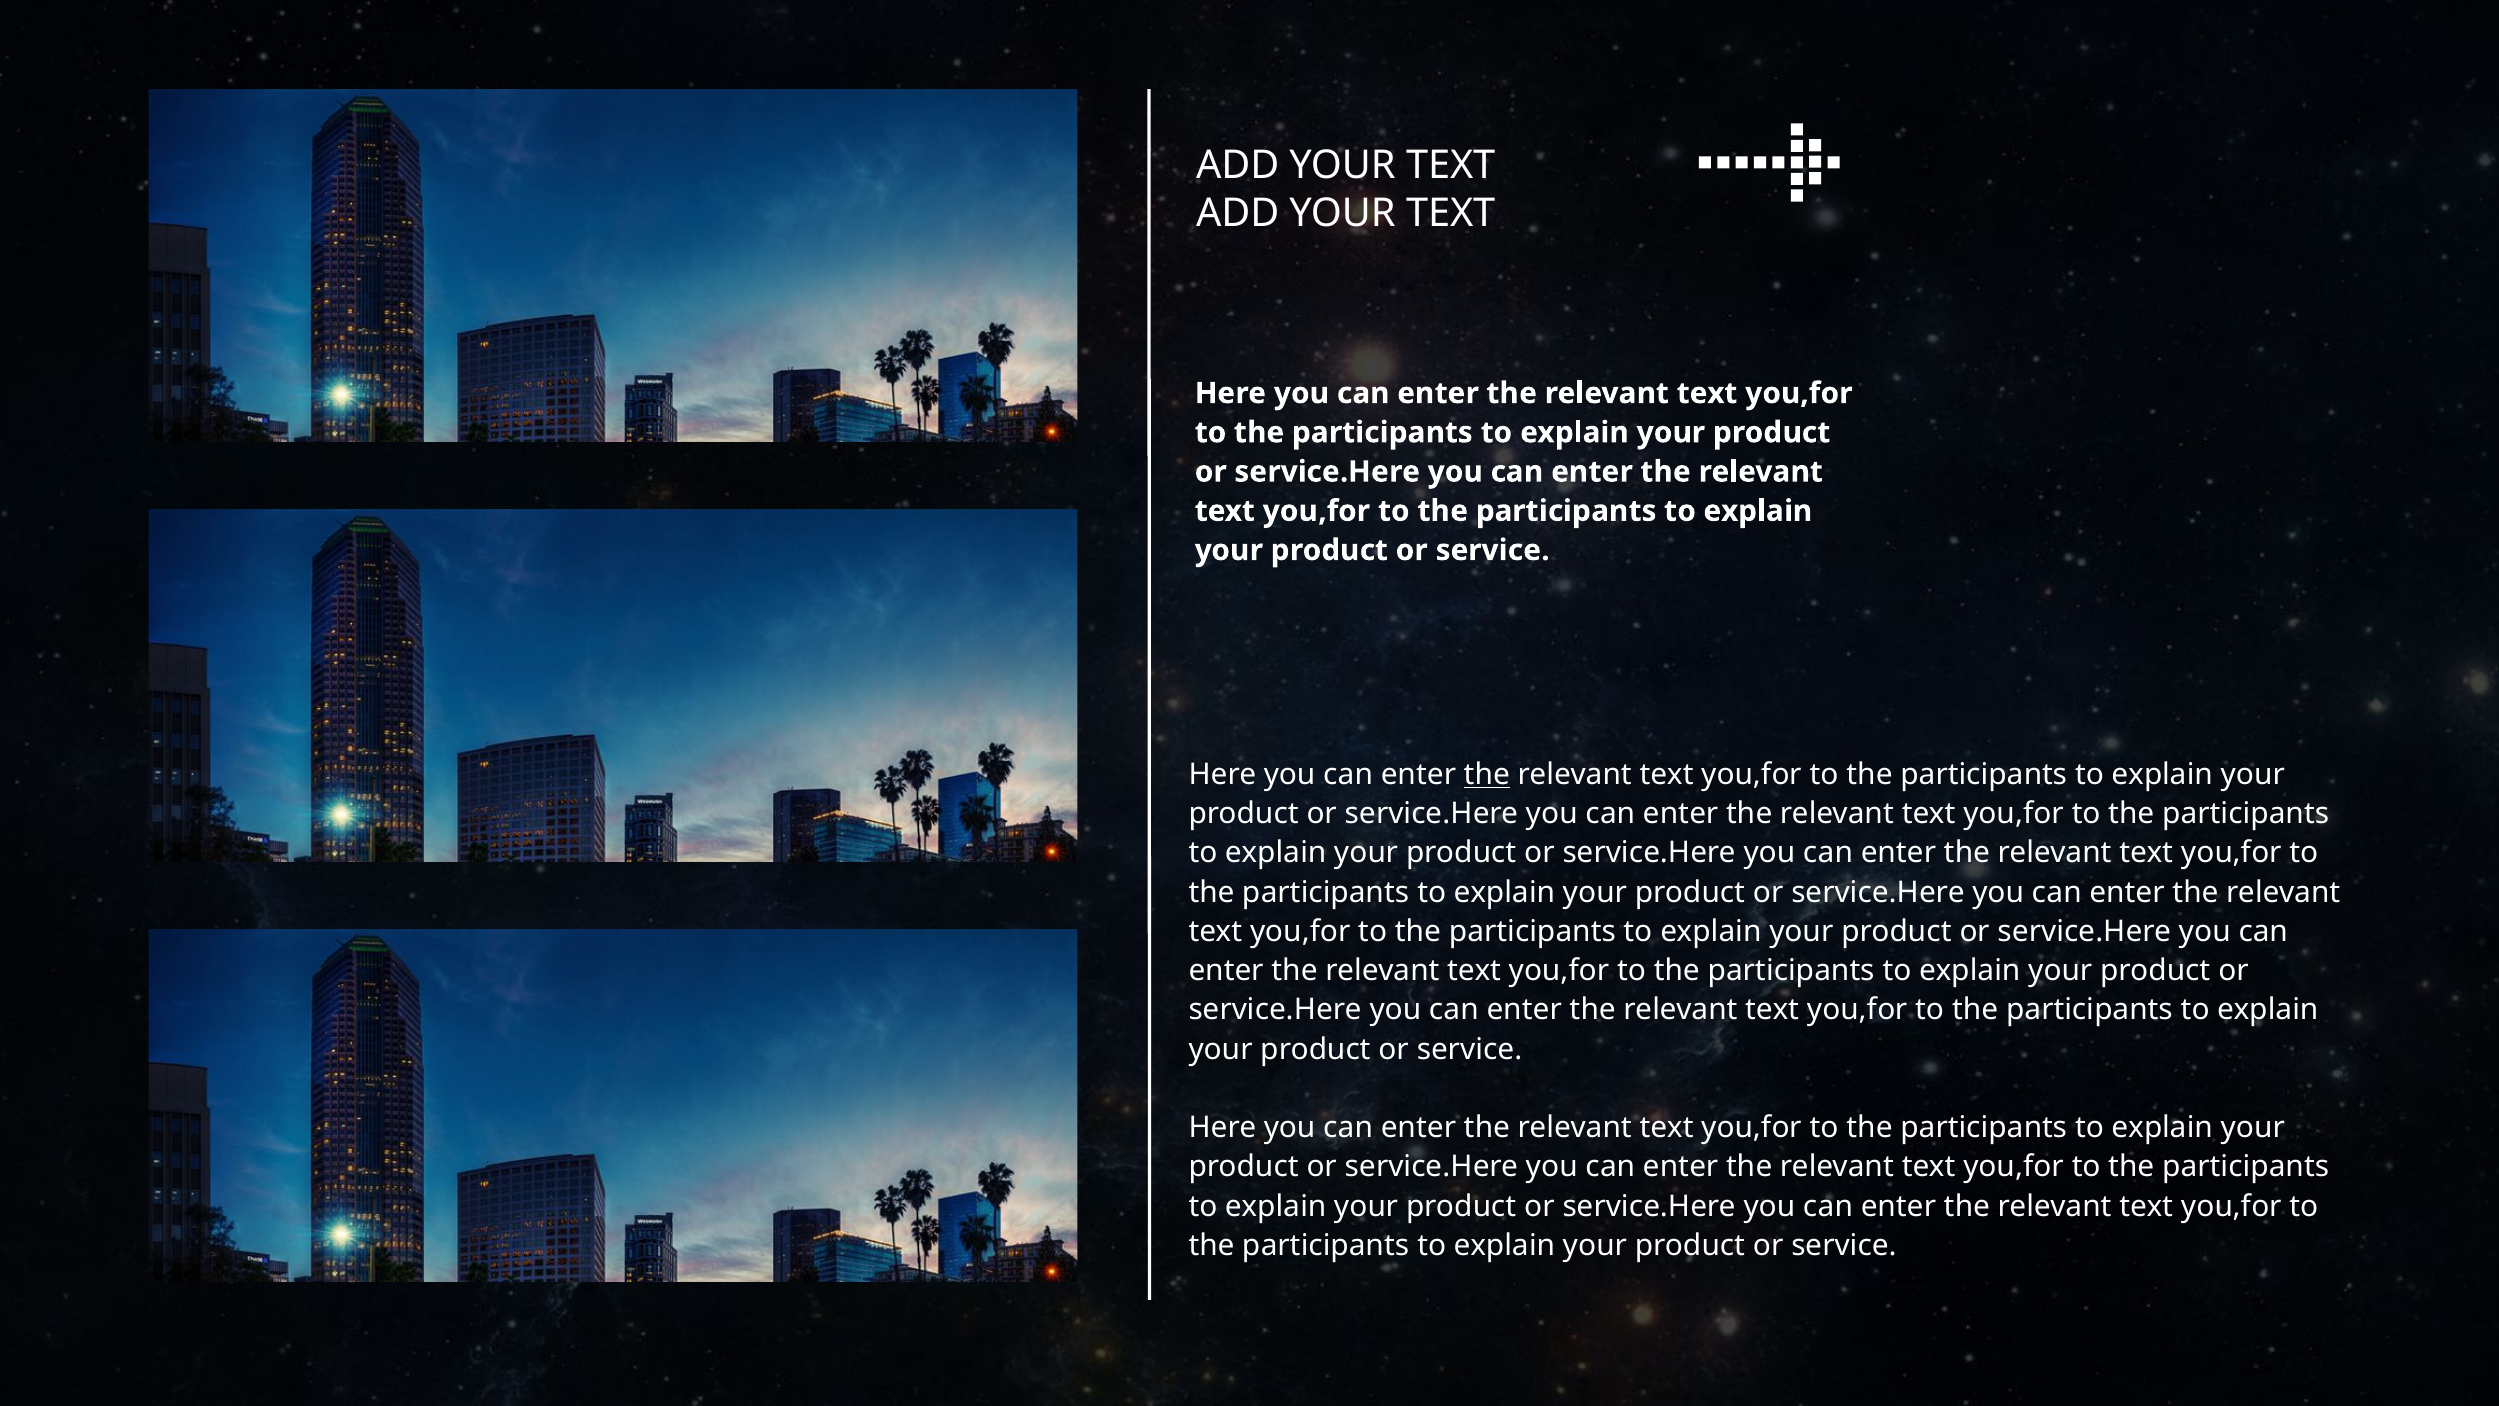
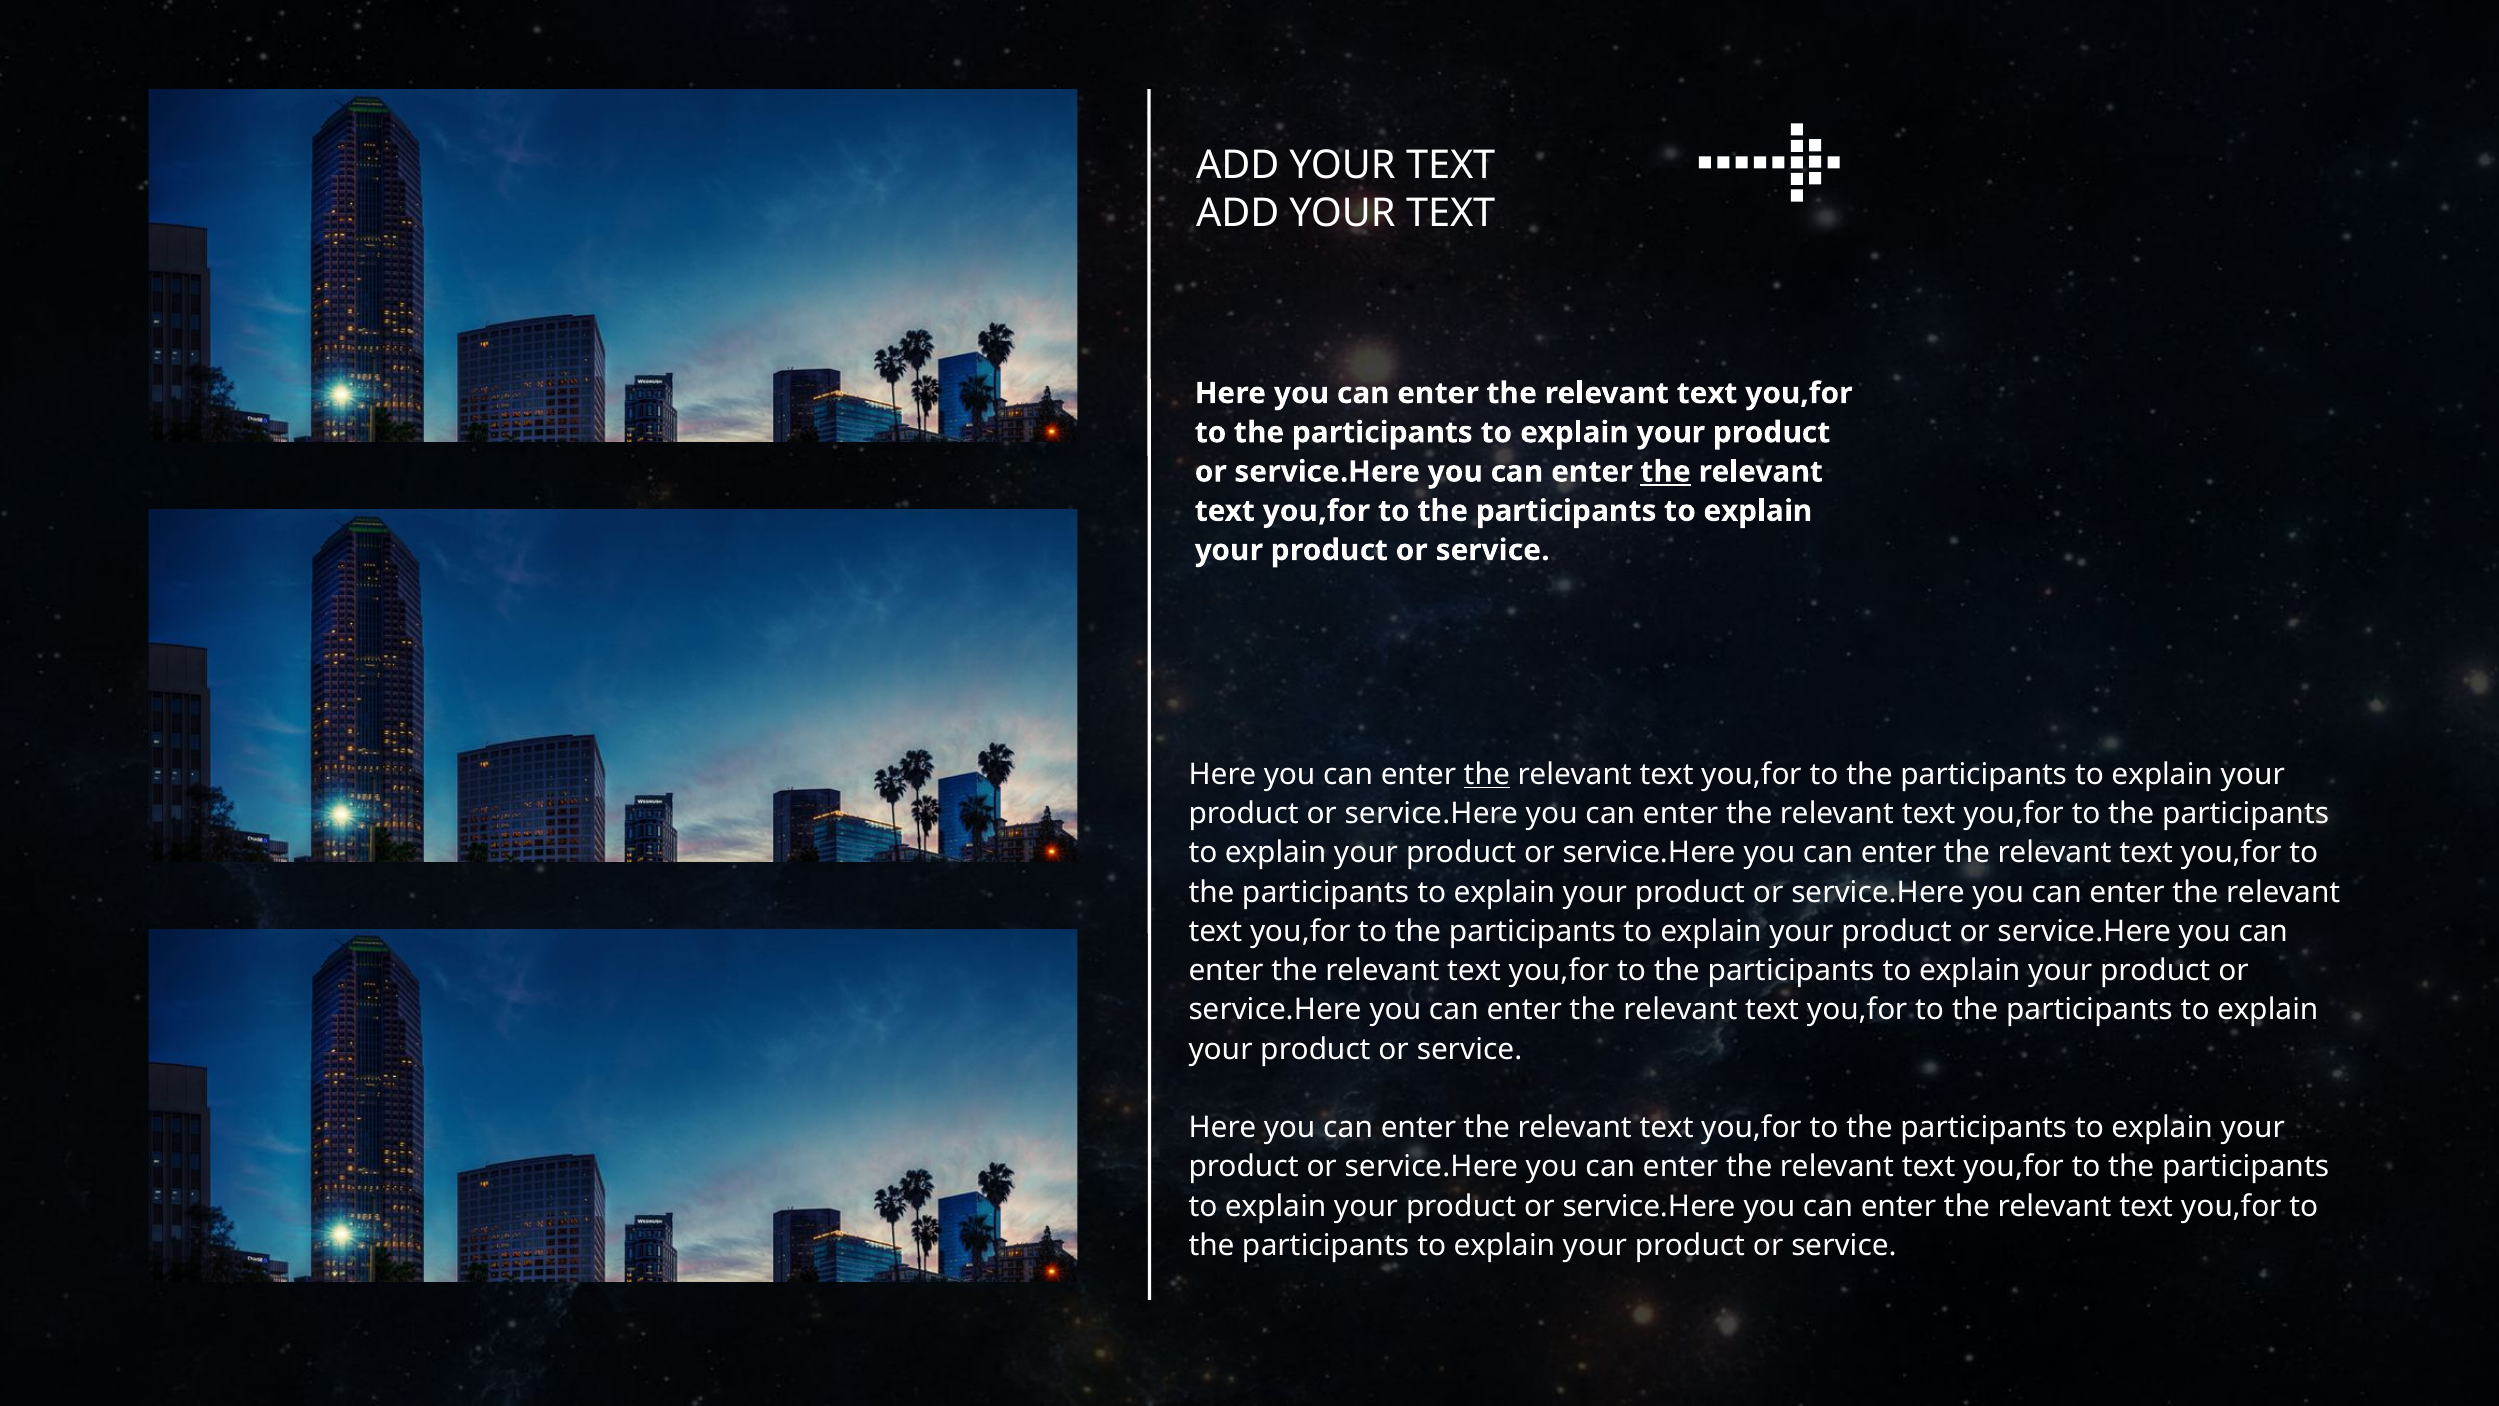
the at (1666, 472) underline: none -> present
